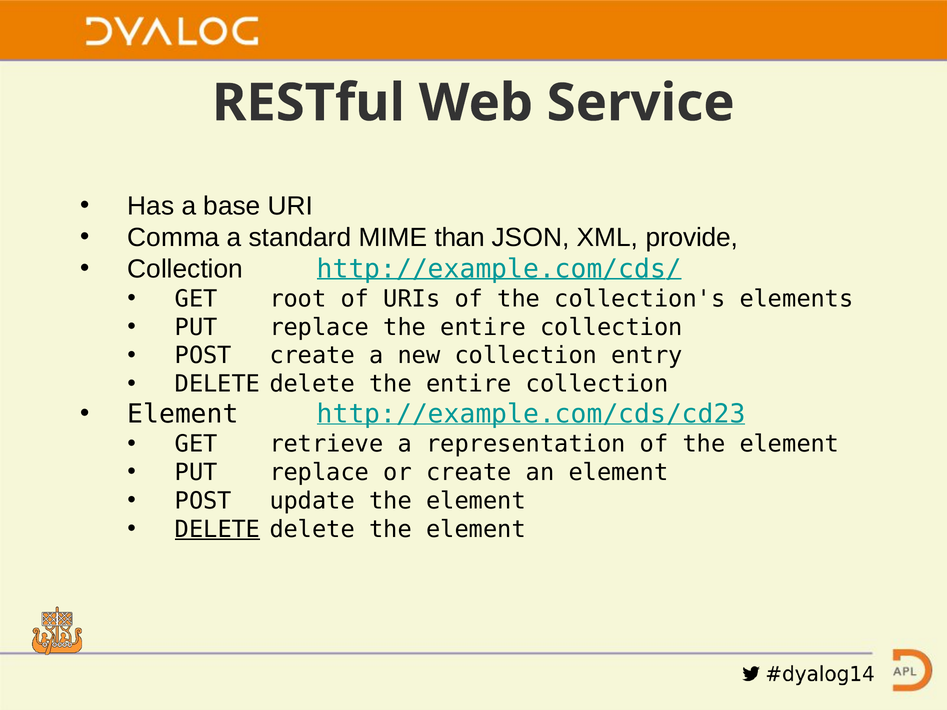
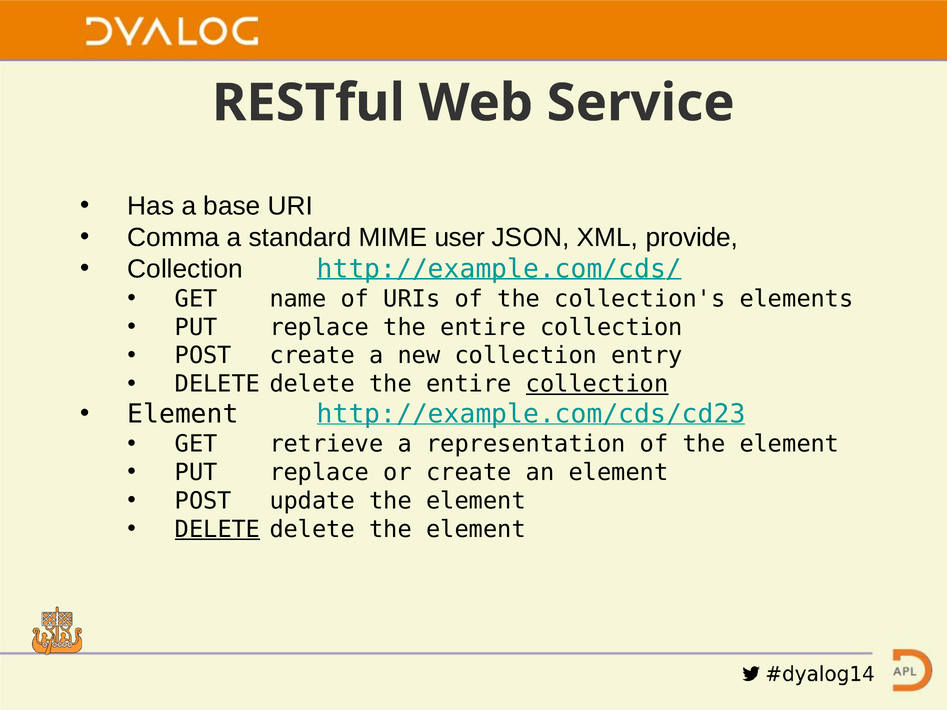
than: than -> user
root: root -> name
collection at (597, 384) underline: none -> present
